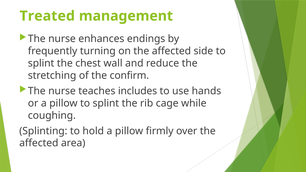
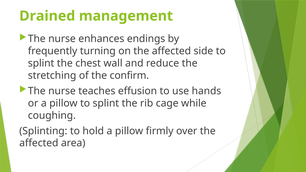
Treated: Treated -> Drained
includes: includes -> effusion
